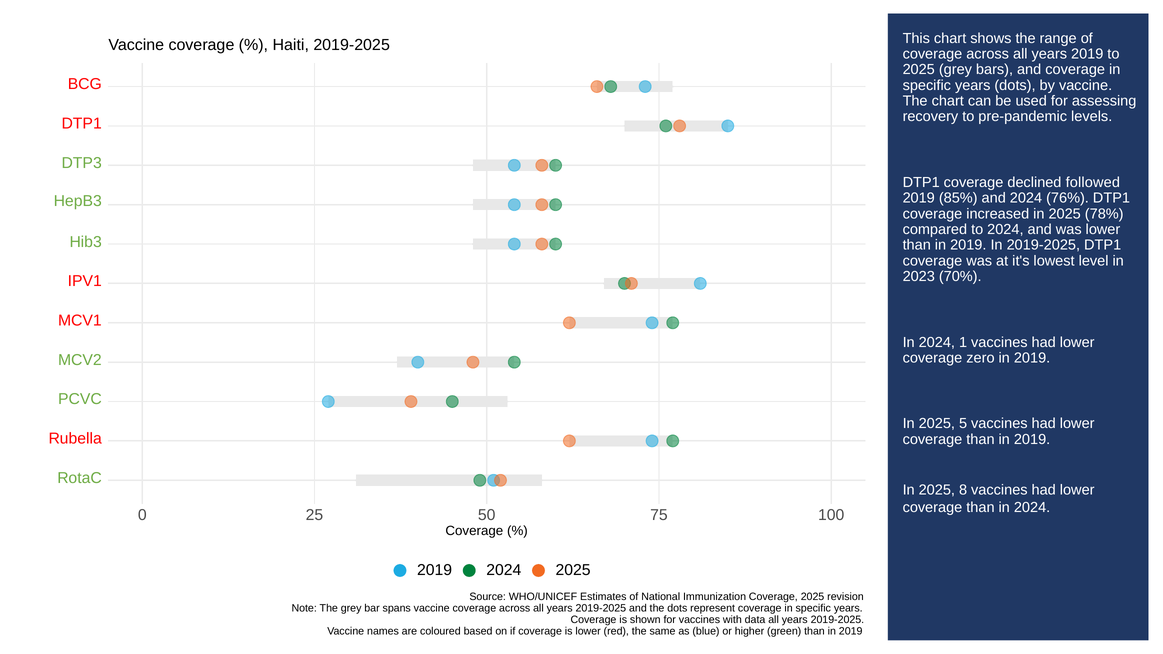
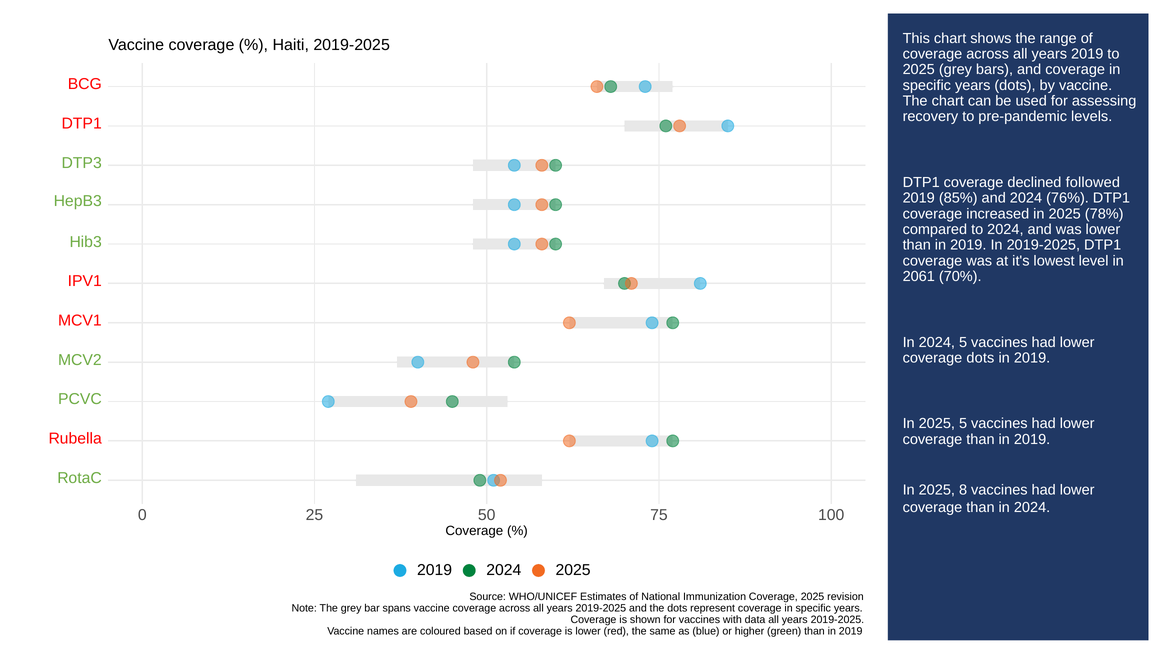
2023: 2023 -> 2061
2024 1: 1 -> 5
coverage zero: zero -> dots
